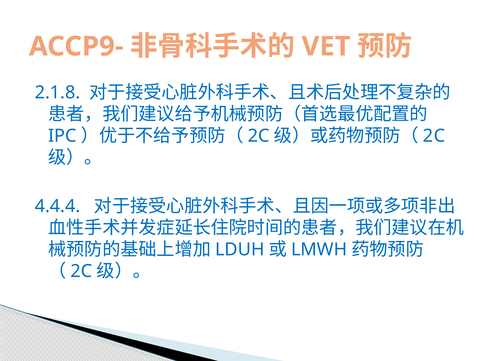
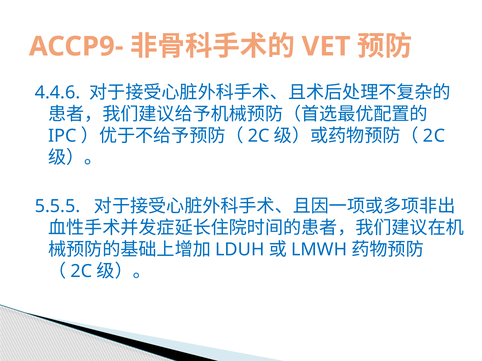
2.1.8: 2.1.8 -> 4.4.6
4.4.4: 4.4.4 -> 5.5.5
